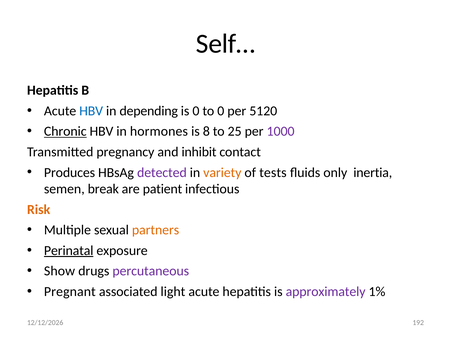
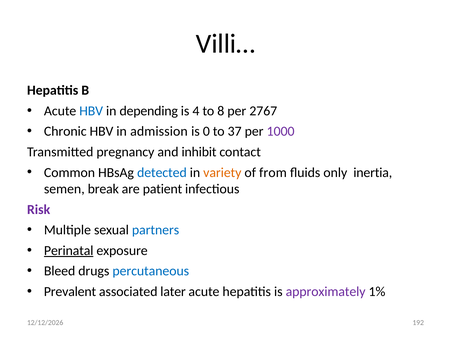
Self…: Self… -> Villi…
is 0: 0 -> 4
to 0: 0 -> 8
5120: 5120 -> 2767
Chronic underline: present -> none
hormones: hormones -> admission
8: 8 -> 0
25: 25 -> 37
Produces: Produces -> Common
detected colour: purple -> blue
tests: tests -> from
Risk colour: orange -> purple
partners colour: orange -> blue
Show: Show -> Bleed
percutaneous colour: purple -> blue
Pregnant: Pregnant -> Prevalent
light: light -> later
